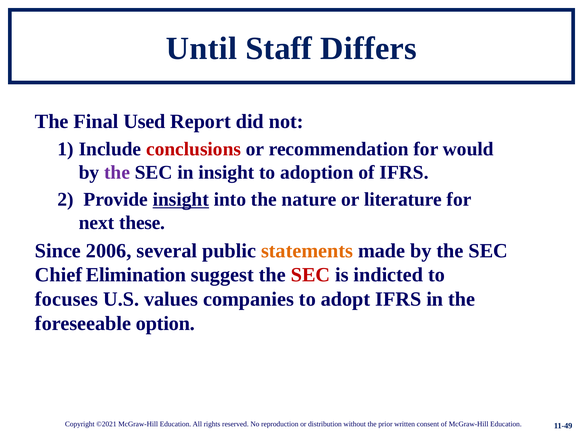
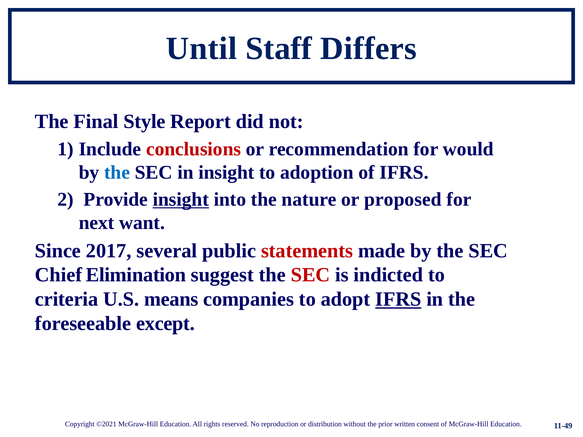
Used: Used -> Style
the at (117, 172) colour: purple -> blue
literature: literature -> proposed
these: these -> want
2006: 2006 -> 2017
statements colour: orange -> red
focuses: focuses -> criteria
values: values -> means
IFRS at (398, 299) underline: none -> present
option: option -> except
